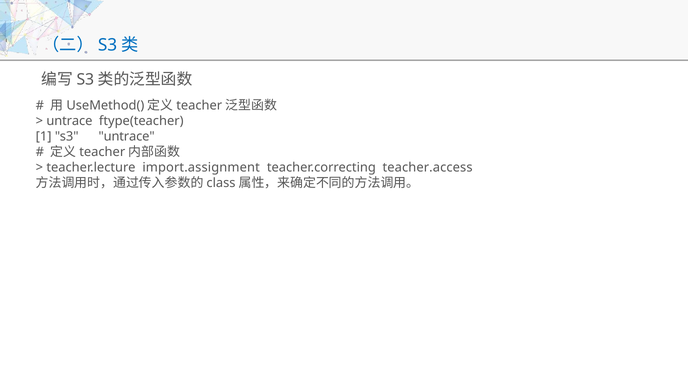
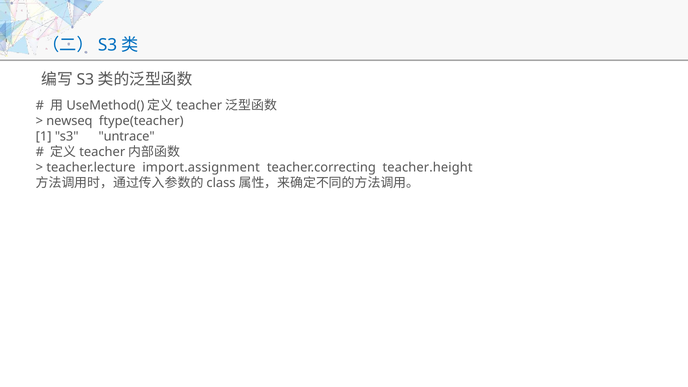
untrace at (69, 121): untrace -> newseq
teacher.access: teacher.access -> teacher.height
